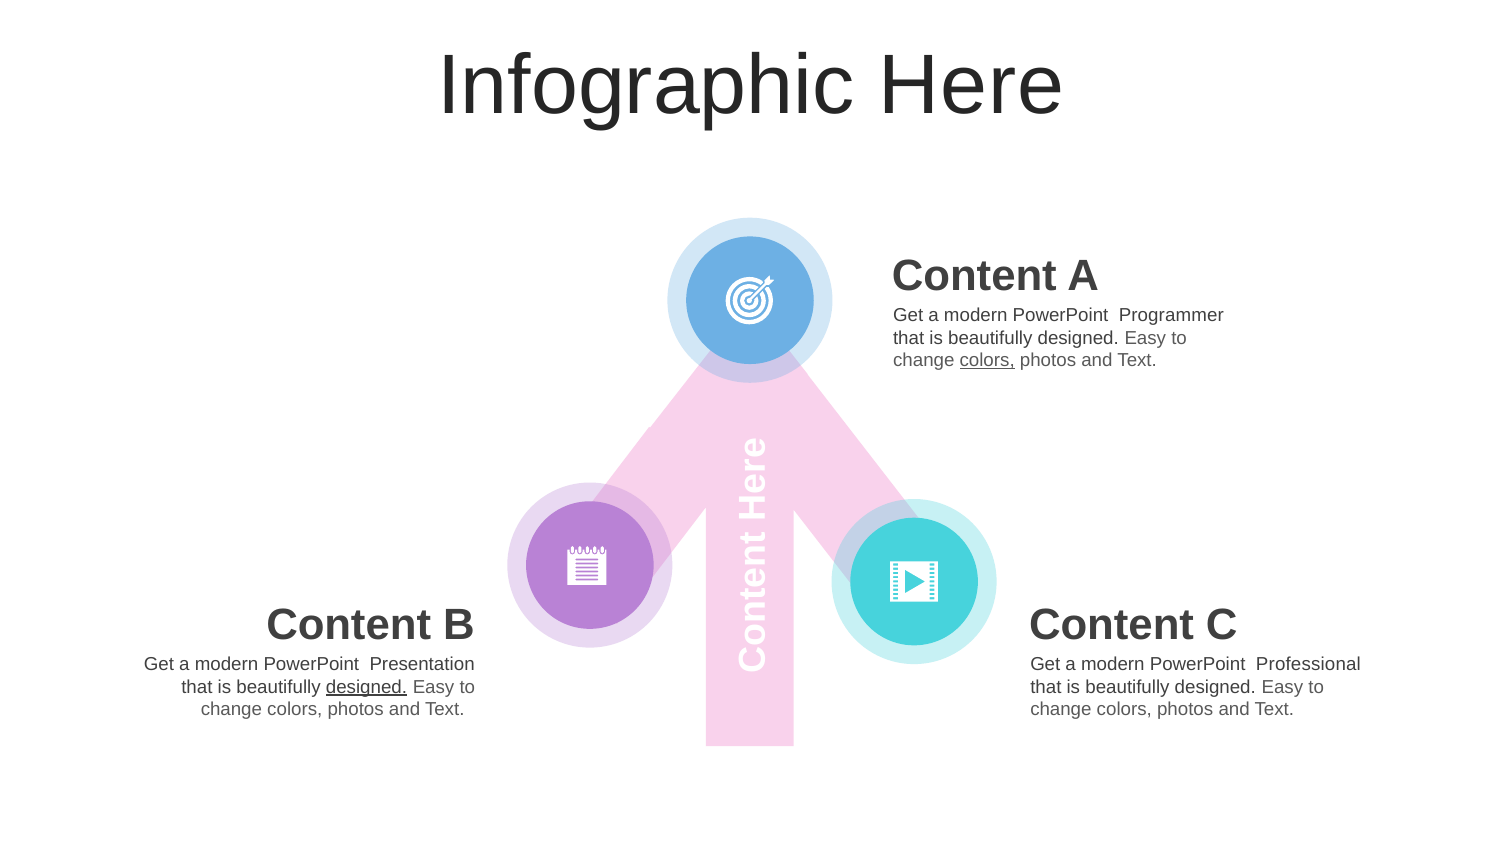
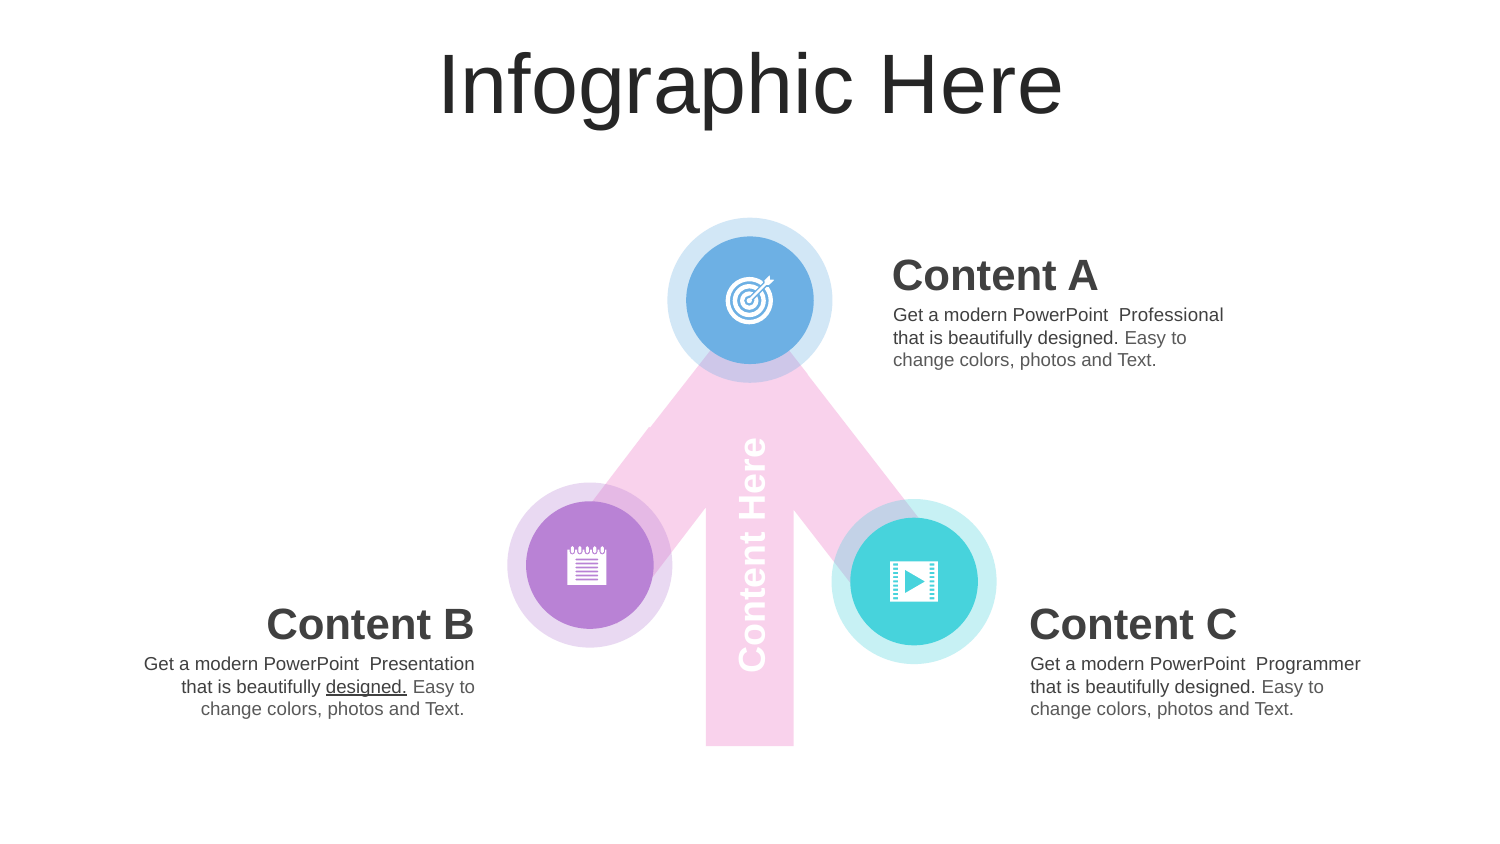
Programmer: Programmer -> Professional
colors at (987, 361) underline: present -> none
Professional: Professional -> Programmer
